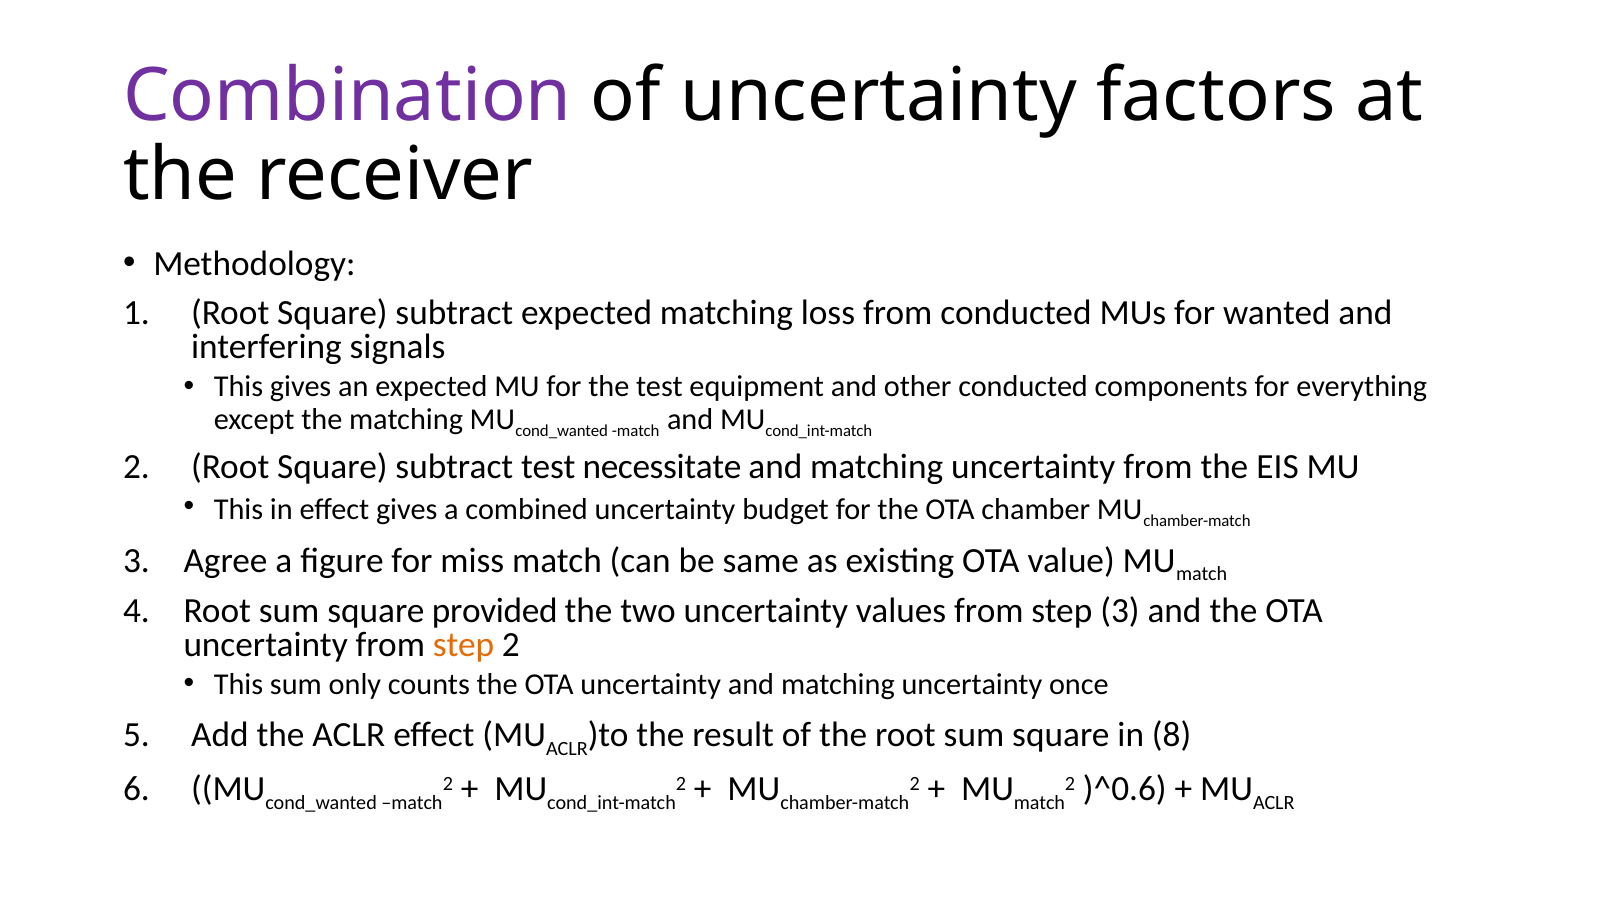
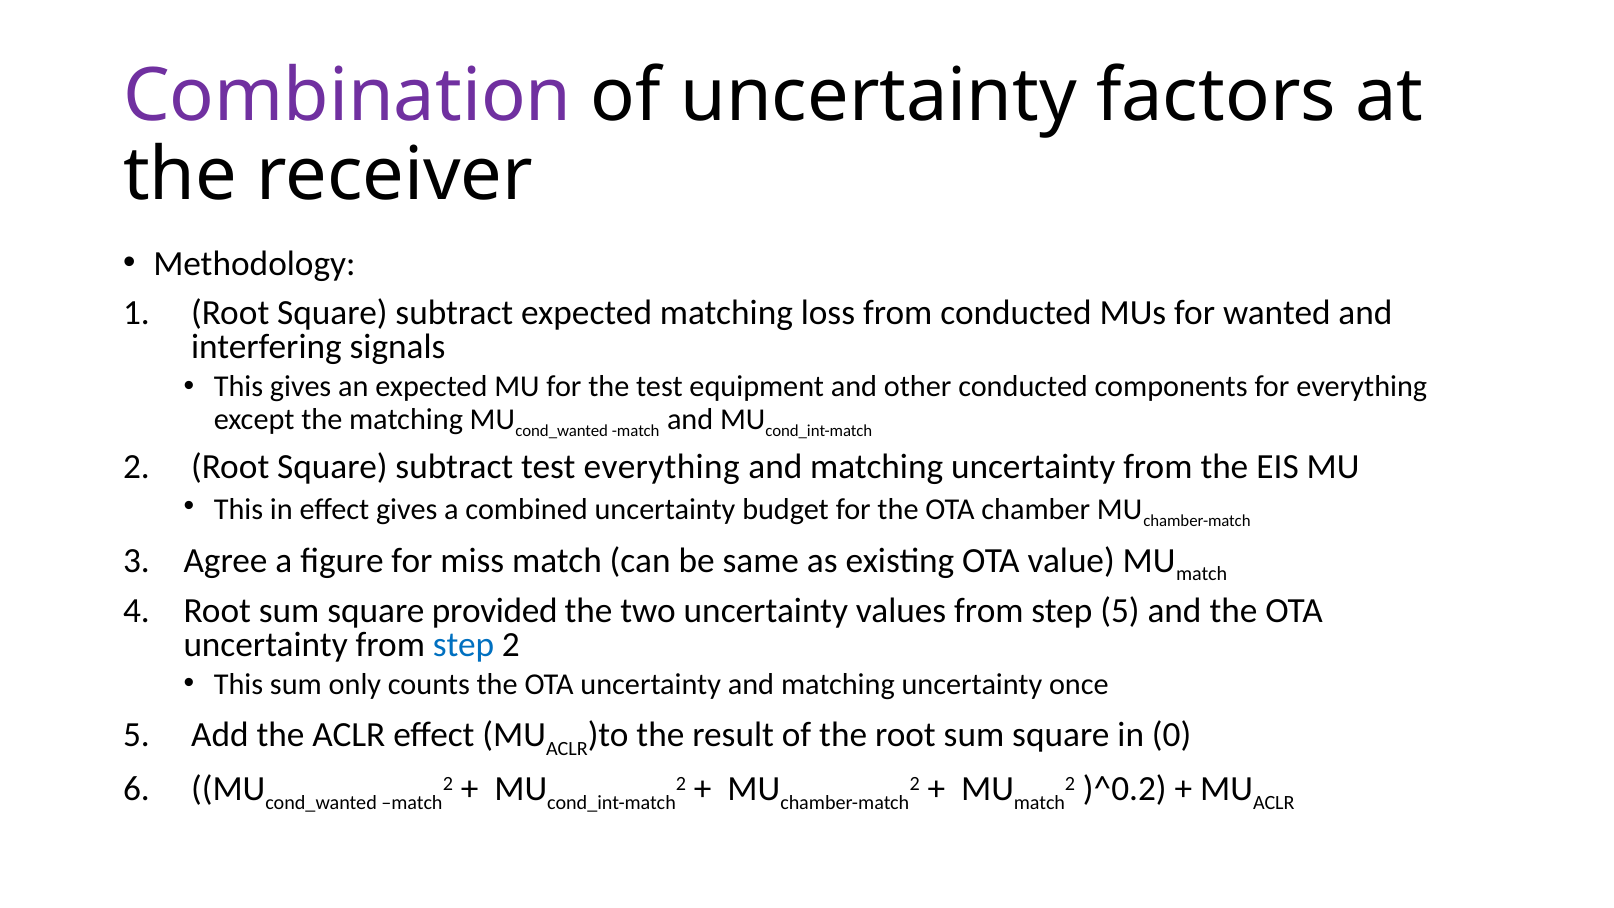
test necessitate: necessitate -> everything
step 3: 3 -> 5
step at (464, 645) colour: orange -> blue
8: 8 -> 0
)^0.6: )^0.6 -> )^0.2
